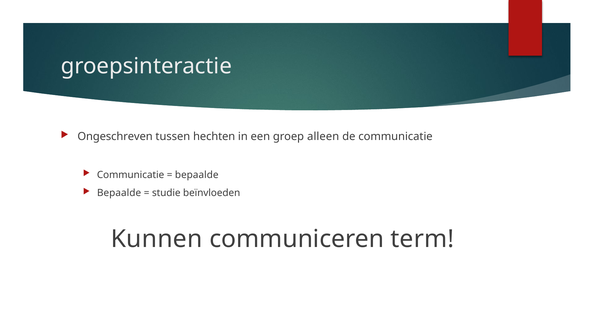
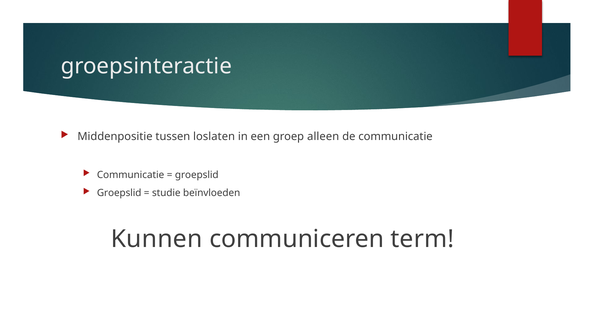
Ongeschreven: Ongeschreven -> Middenpositie
hechten: hechten -> loslaten
bepaalde at (197, 175): bepaalde -> groepslid
Bepaalde at (119, 193): Bepaalde -> Groepslid
